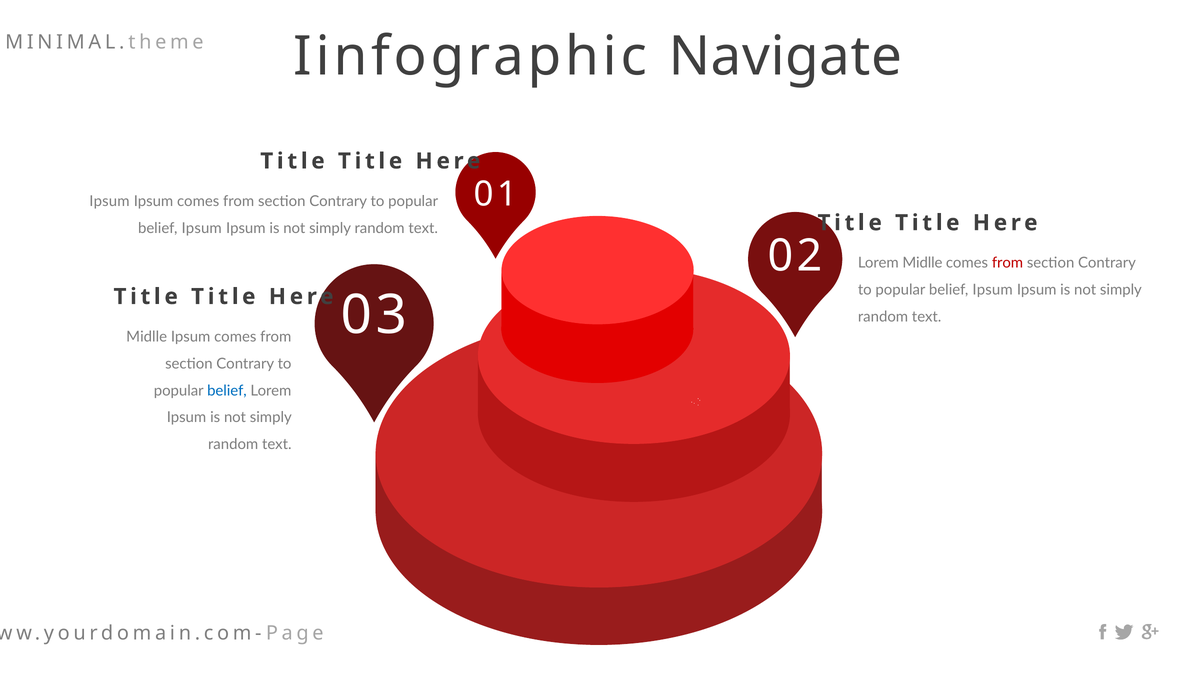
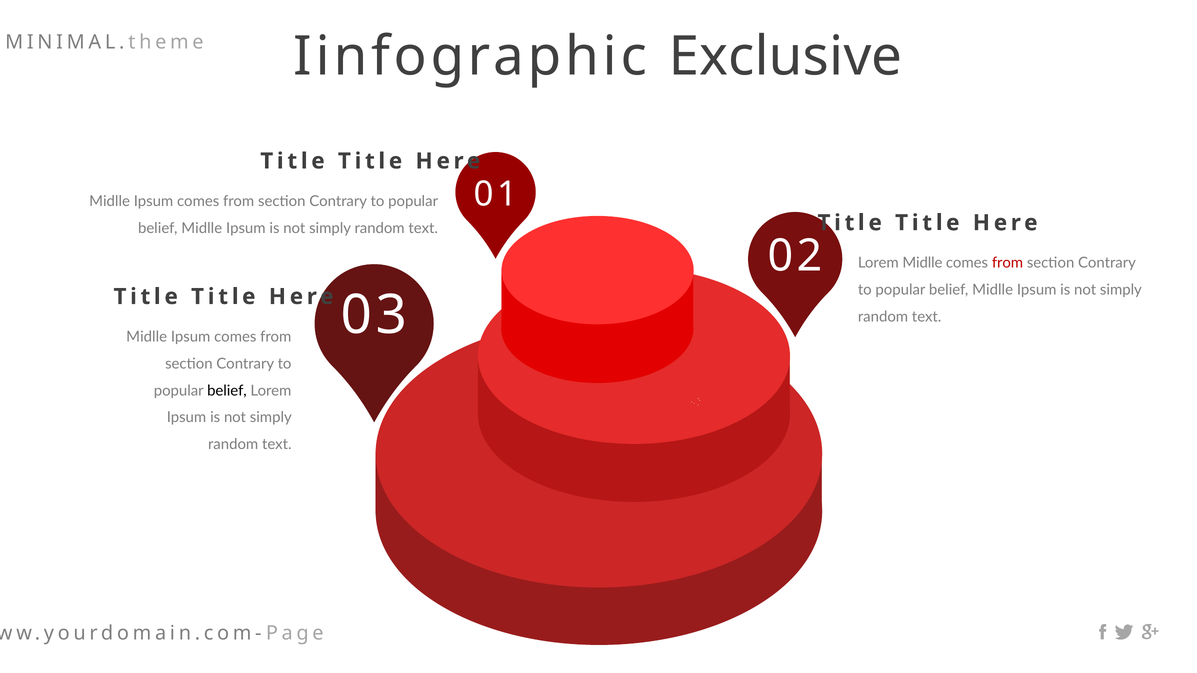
Navigate: Navigate -> Exclusive
Ipsum at (109, 201): Ipsum -> Midlle
Ipsum at (202, 228): Ipsum -> Midlle
Ipsum at (993, 290): Ipsum -> Midlle
belief at (227, 391) colour: blue -> black
